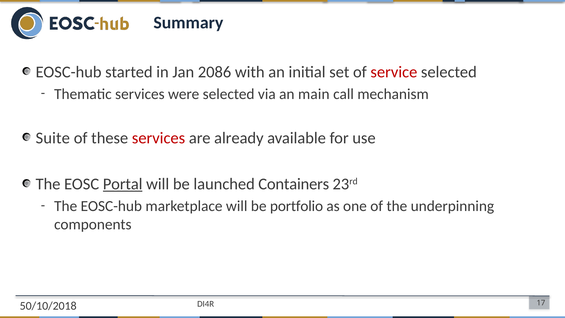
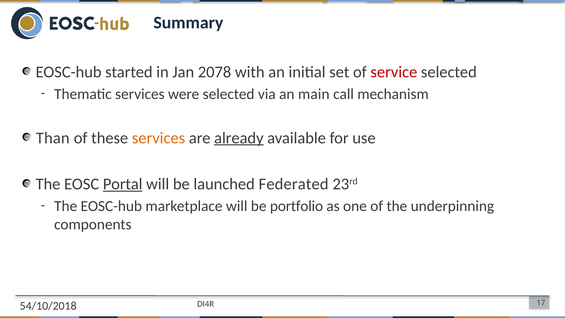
2086: 2086 -> 2078
Suite: Suite -> Than
services at (159, 138) colour: red -> orange
already underline: none -> present
Containers: Containers -> Federated
50/10/2018: 50/10/2018 -> 54/10/2018
